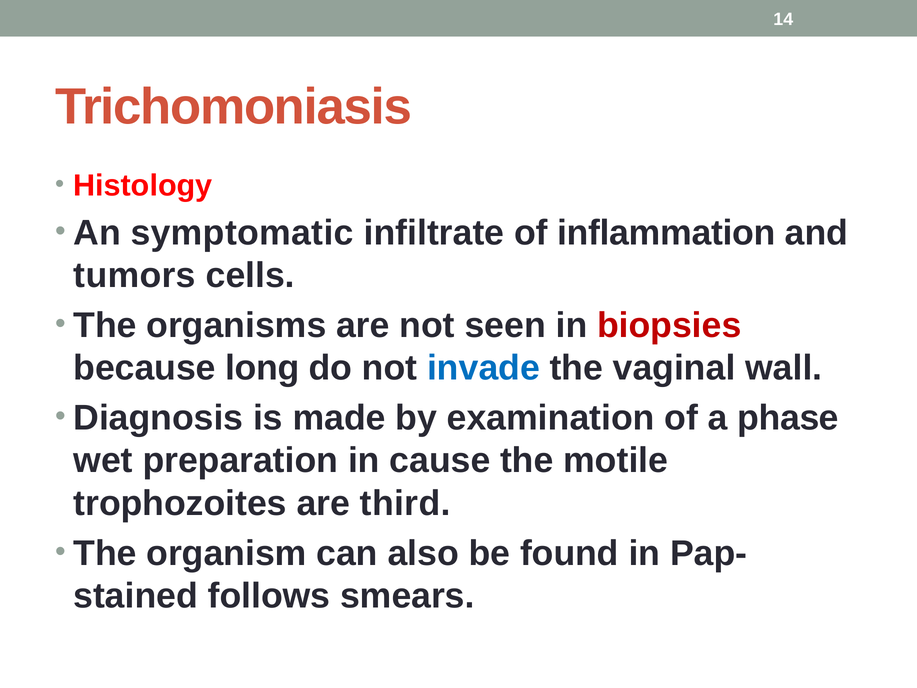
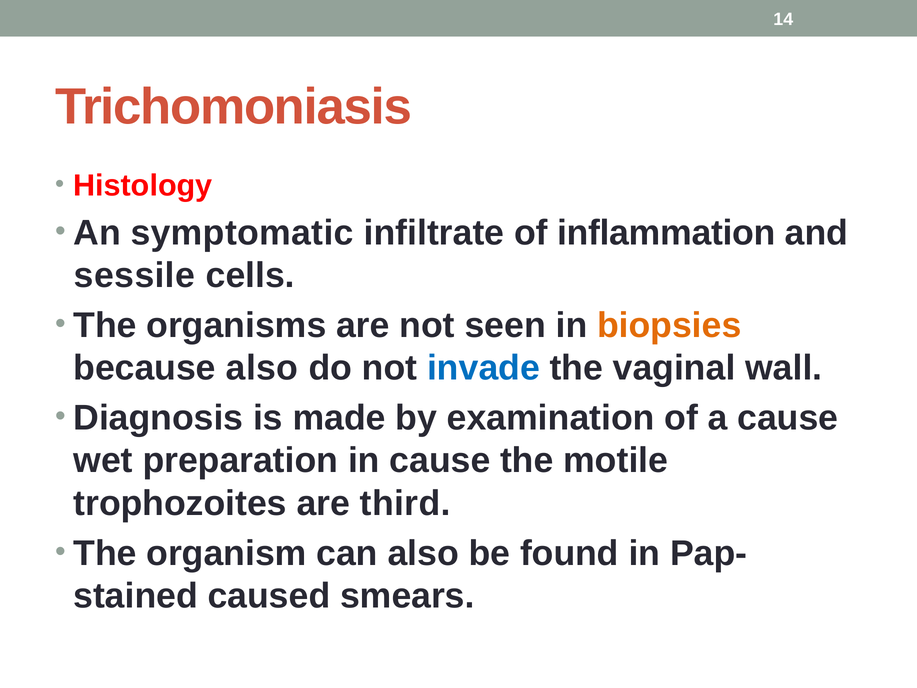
tumors: tumors -> sessile
biopsies colour: red -> orange
because long: long -> also
a phase: phase -> cause
follows: follows -> caused
